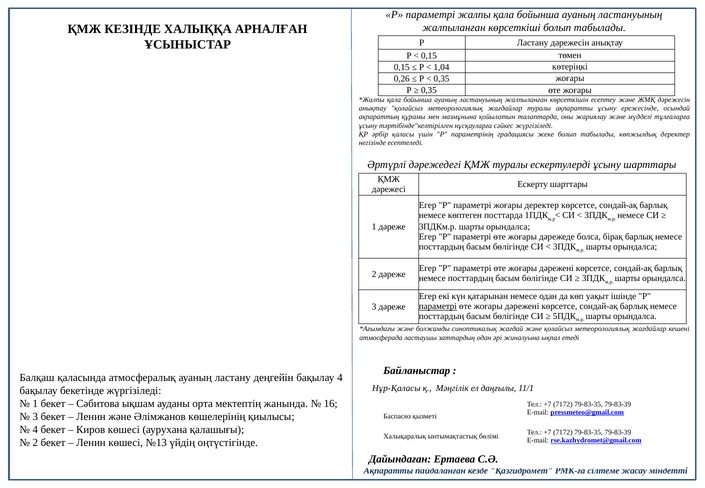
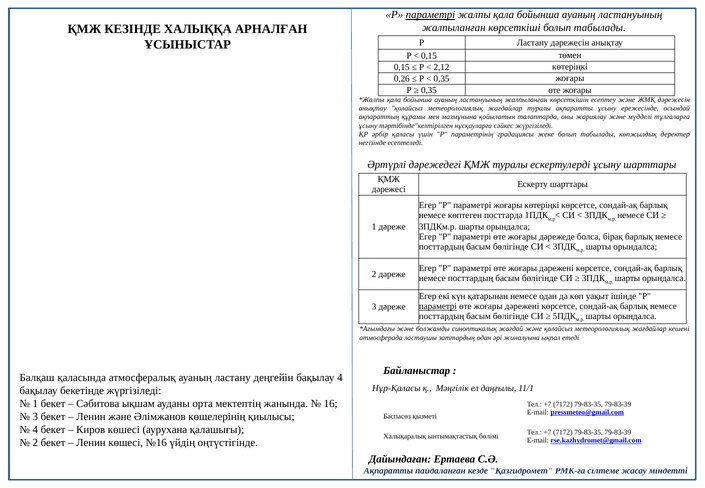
параметрі at (430, 15) underline: none -> present
1,04: 1,04 -> 2,12
жоғары деректер: деректер -> көтеріңкі
№13: №13 -> №16
